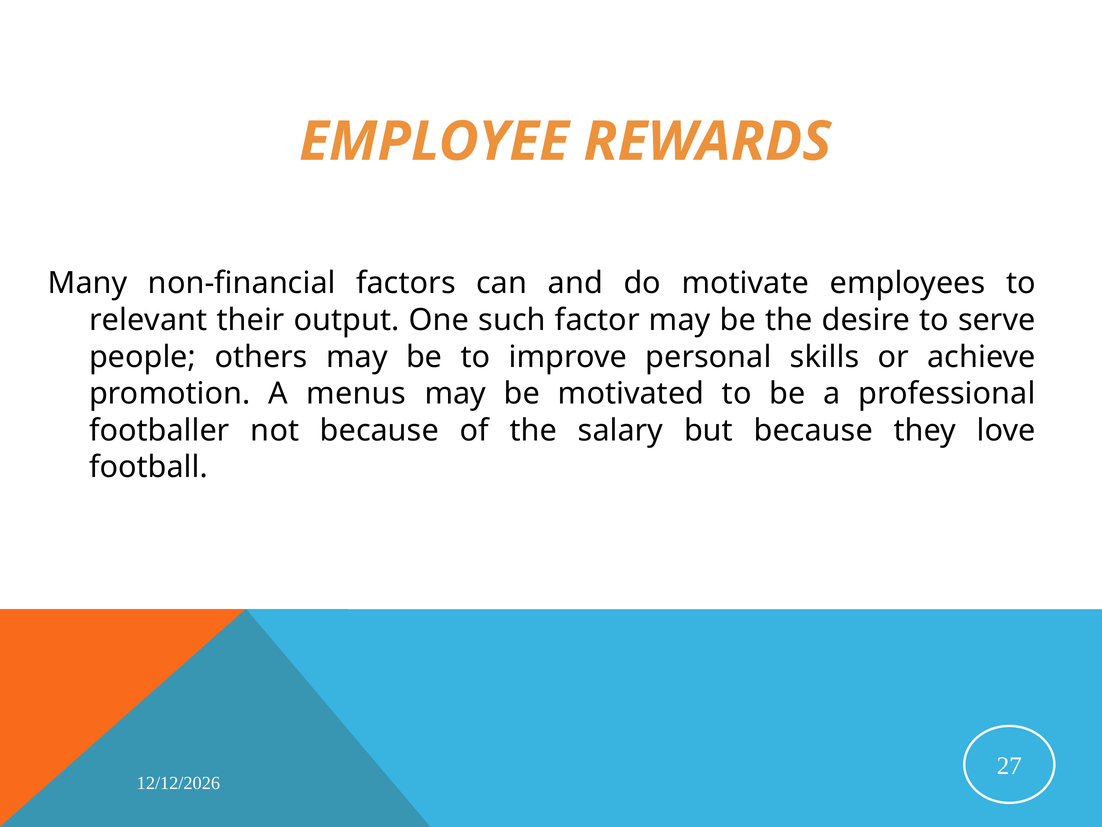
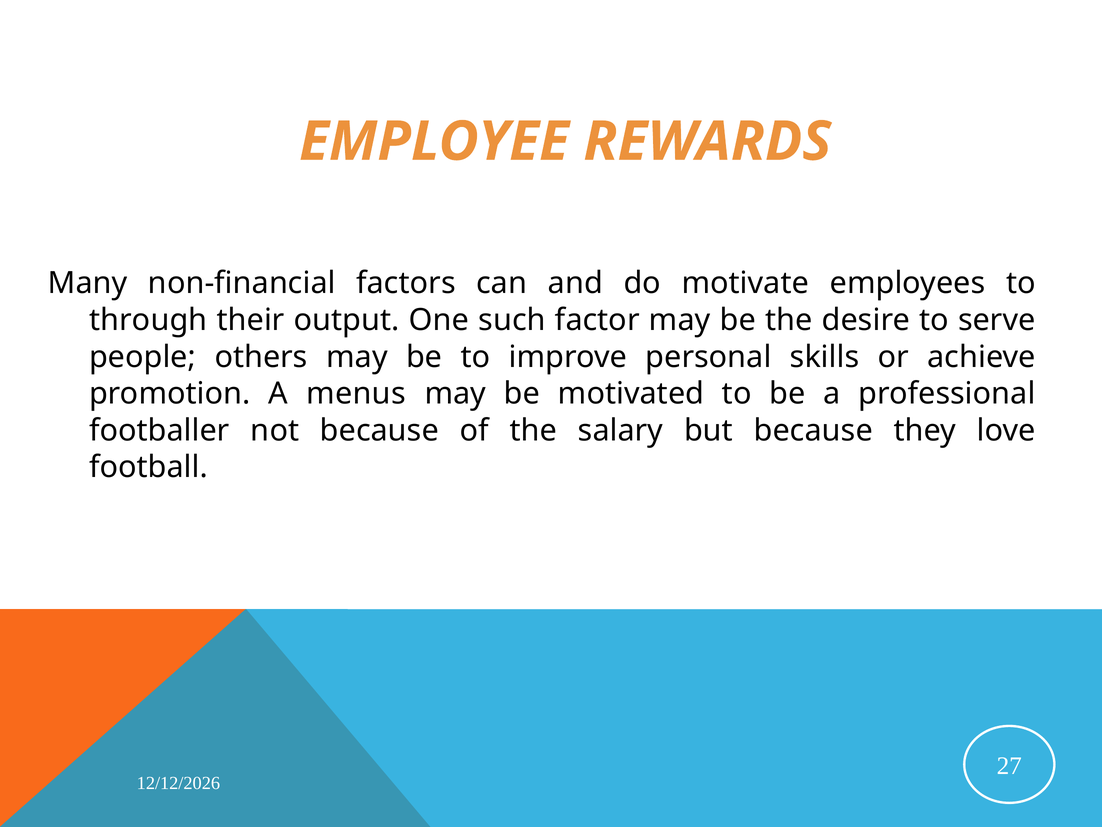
relevant: relevant -> through
